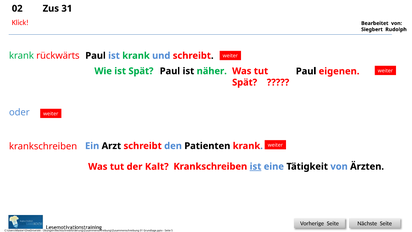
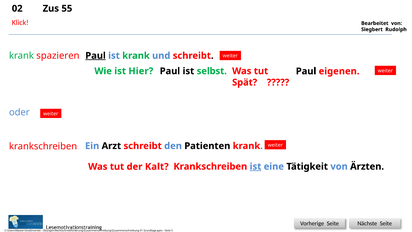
31: 31 -> 55
rückwärts: rückwärts -> spazieren
Paul at (96, 56) underline: none -> present
ist Spät: Spät -> Hier
näher: näher -> selbst
